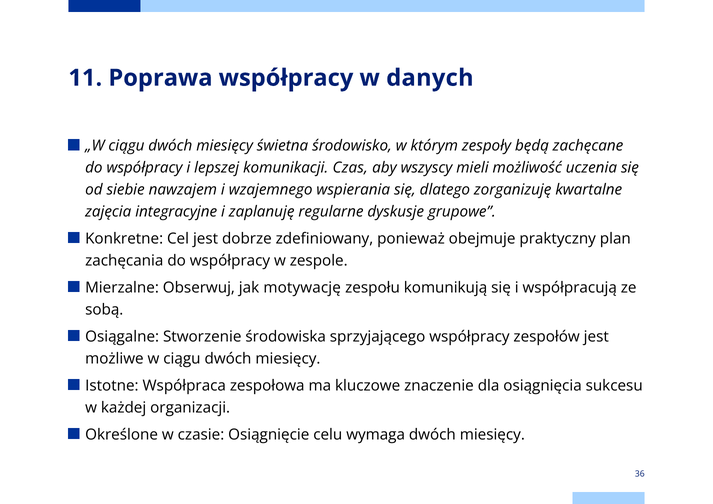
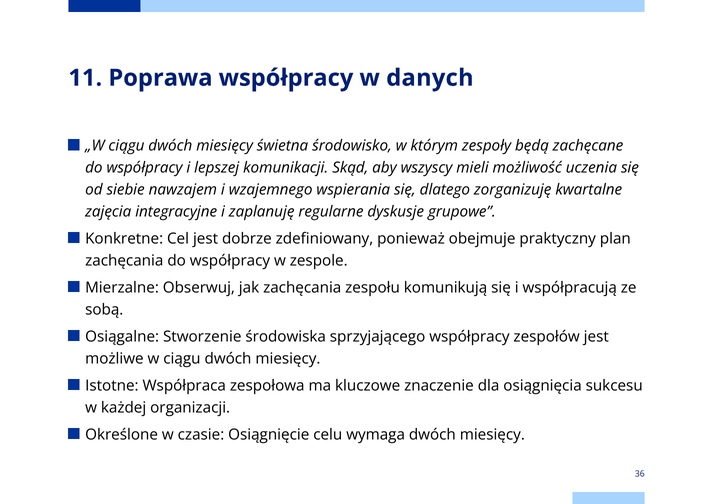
Czas: Czas -> Skąd
jak motywację: motywację -> zachęcania
